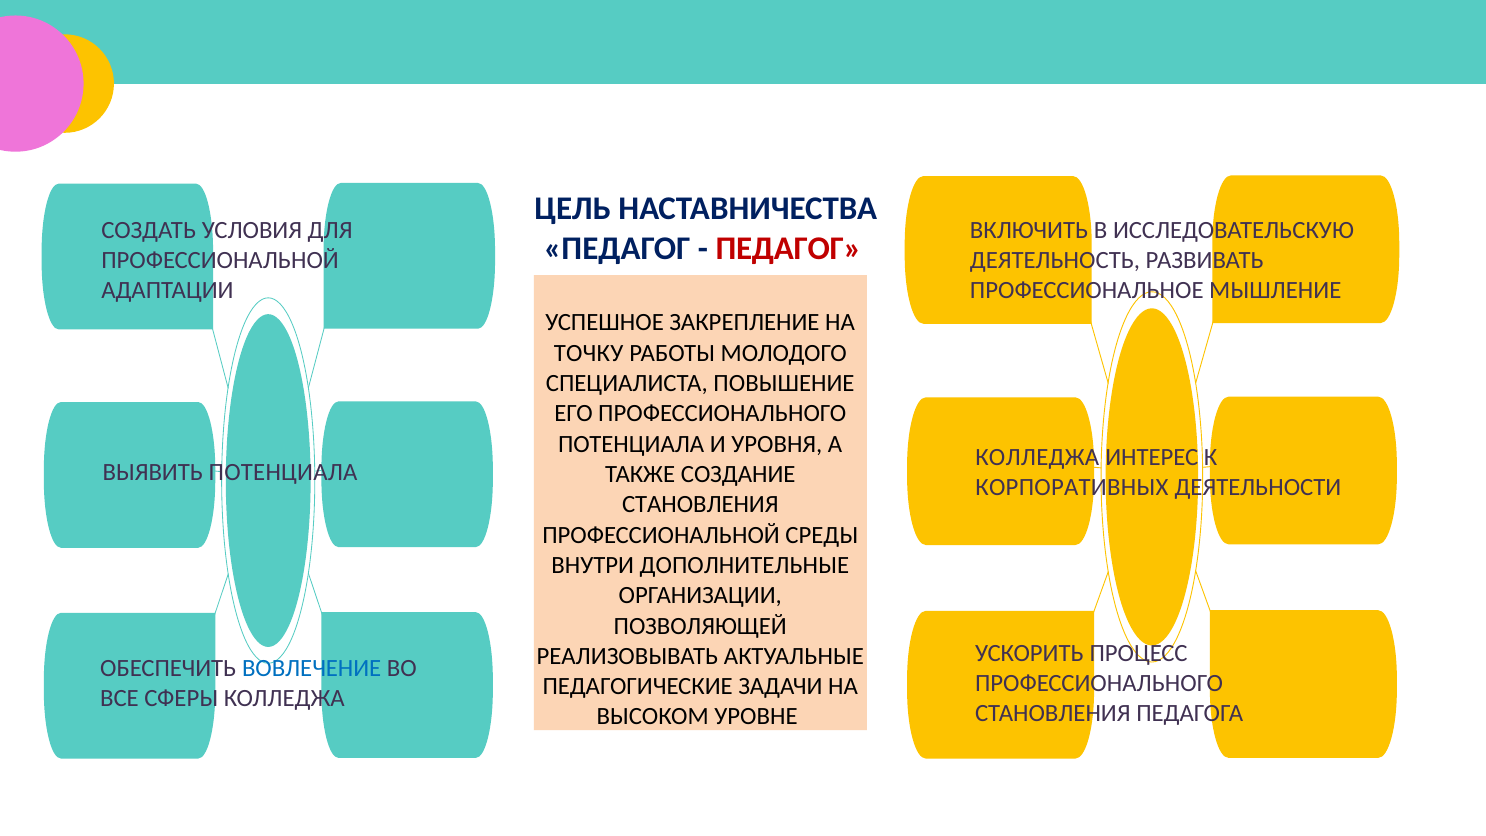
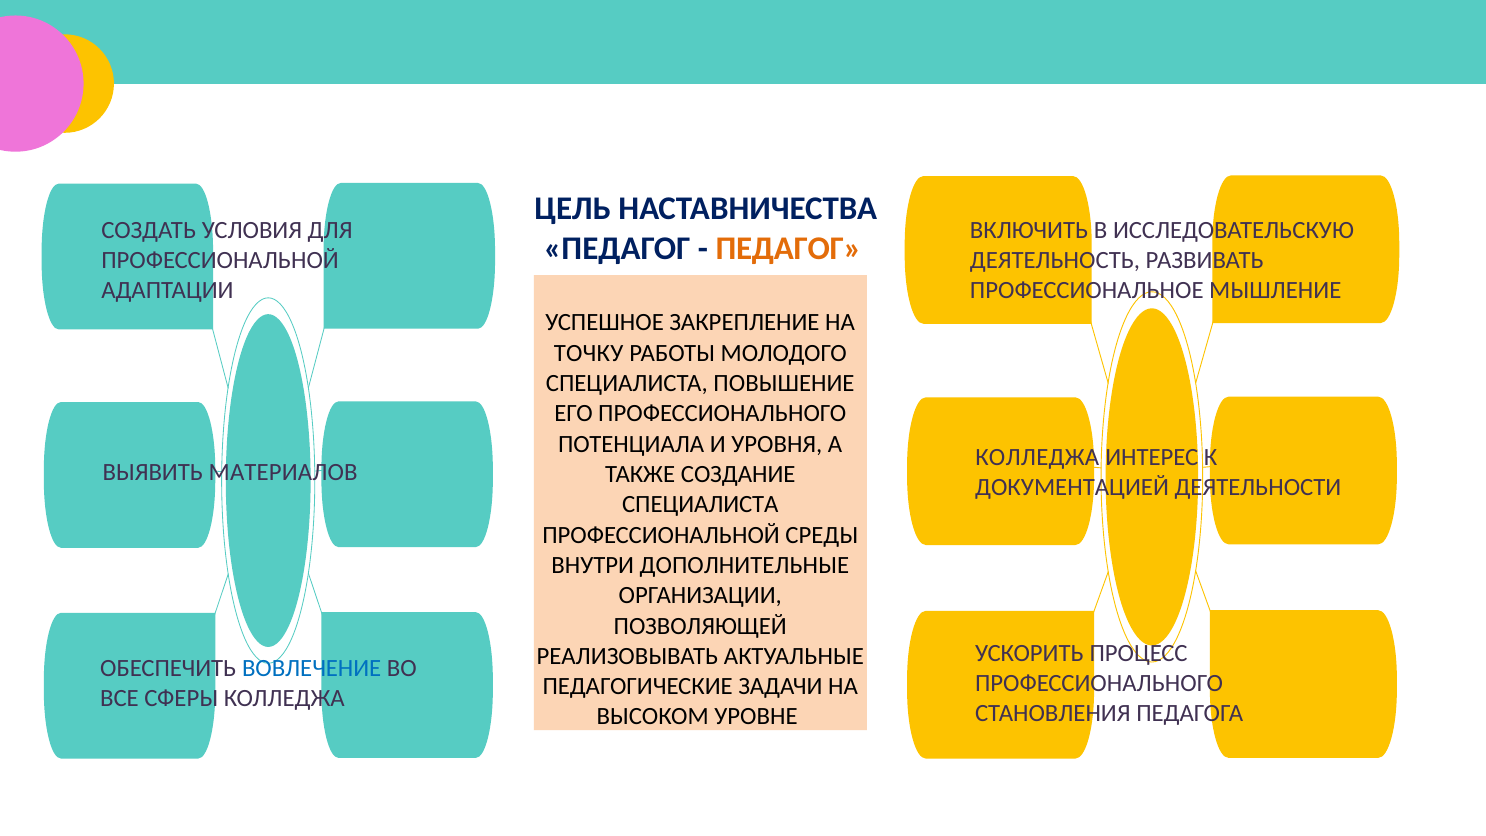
ПЕДАГОГ at (789, 248) colour: red -> orange
ВЫЯВИТЬ ПОТЕНЦИАЛА: ПОТЕНЦИАЛА -> МАТЕРИАЛОВ
КОРПОРАТИВНЫХ: КОРПОРАТИВНЫХ -> ДОКУМЕНТАЦИЕЙ
СТАНОВЛЕНИЯ at (700, 505): СТАНОВЛЕНИЯ -> СПЕЦИАЛИСТА
